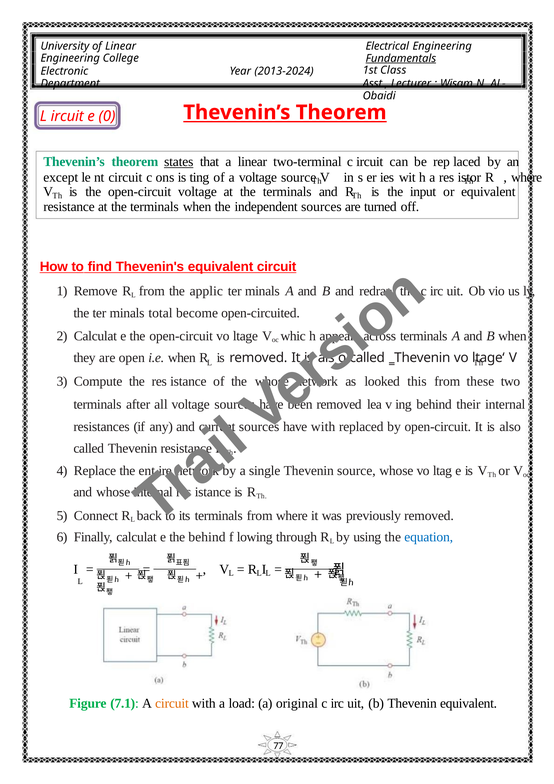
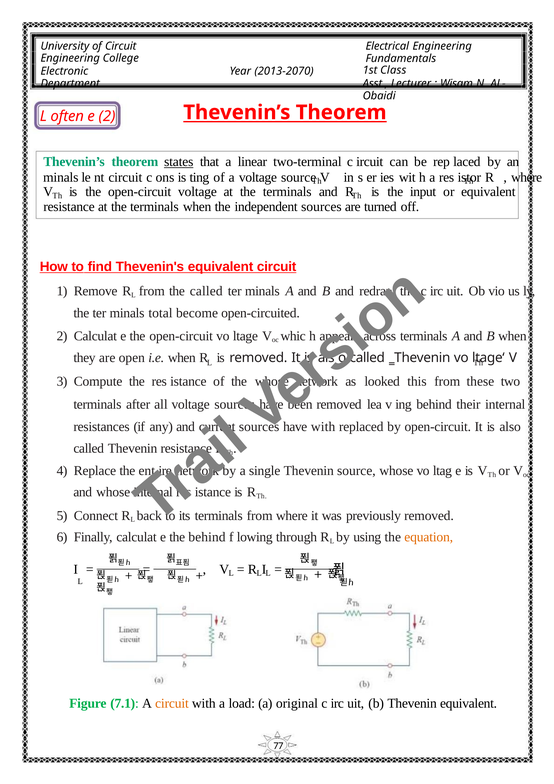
of Linear: Linear -> Circuit
Fundamentals underline: present -> none
2013-2024: 2013-2024 -> 2013-2070
L ircuit: ircuit -> often
e 0: 0 -> 2
except at (61, 177): except -> minals
the applic: applic -> called
equation colour: blue -> orange
